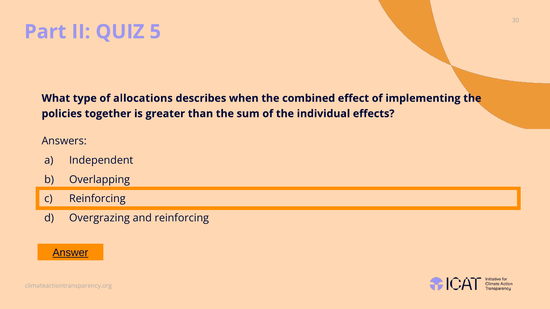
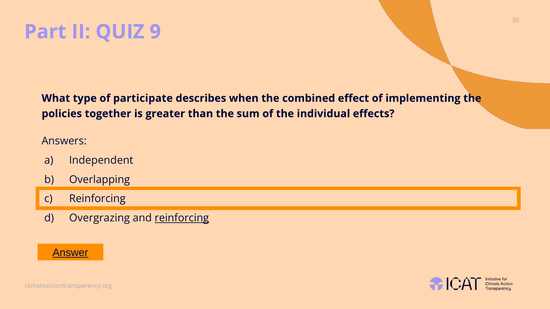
5: 5 -> 9
allocations: allocations -> participate
reinforcing at (182, 218) underline: none -> present
